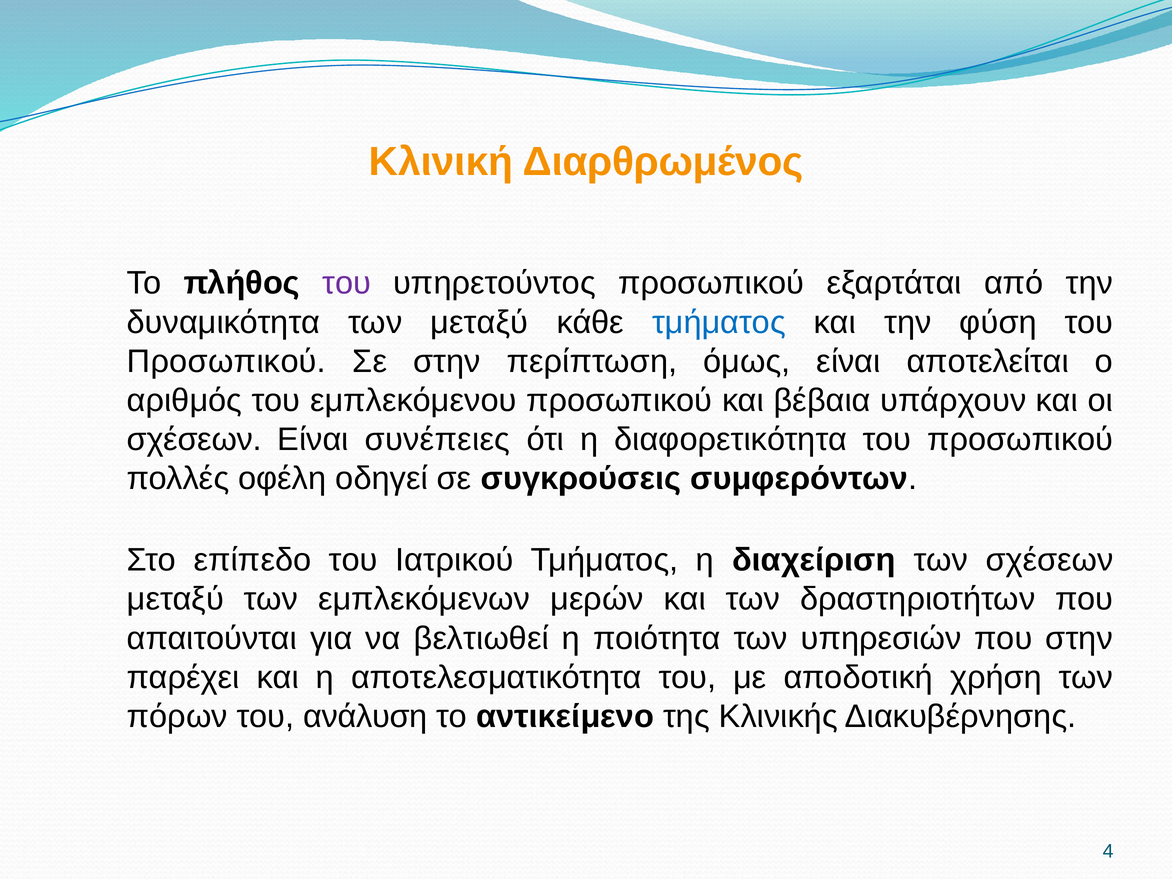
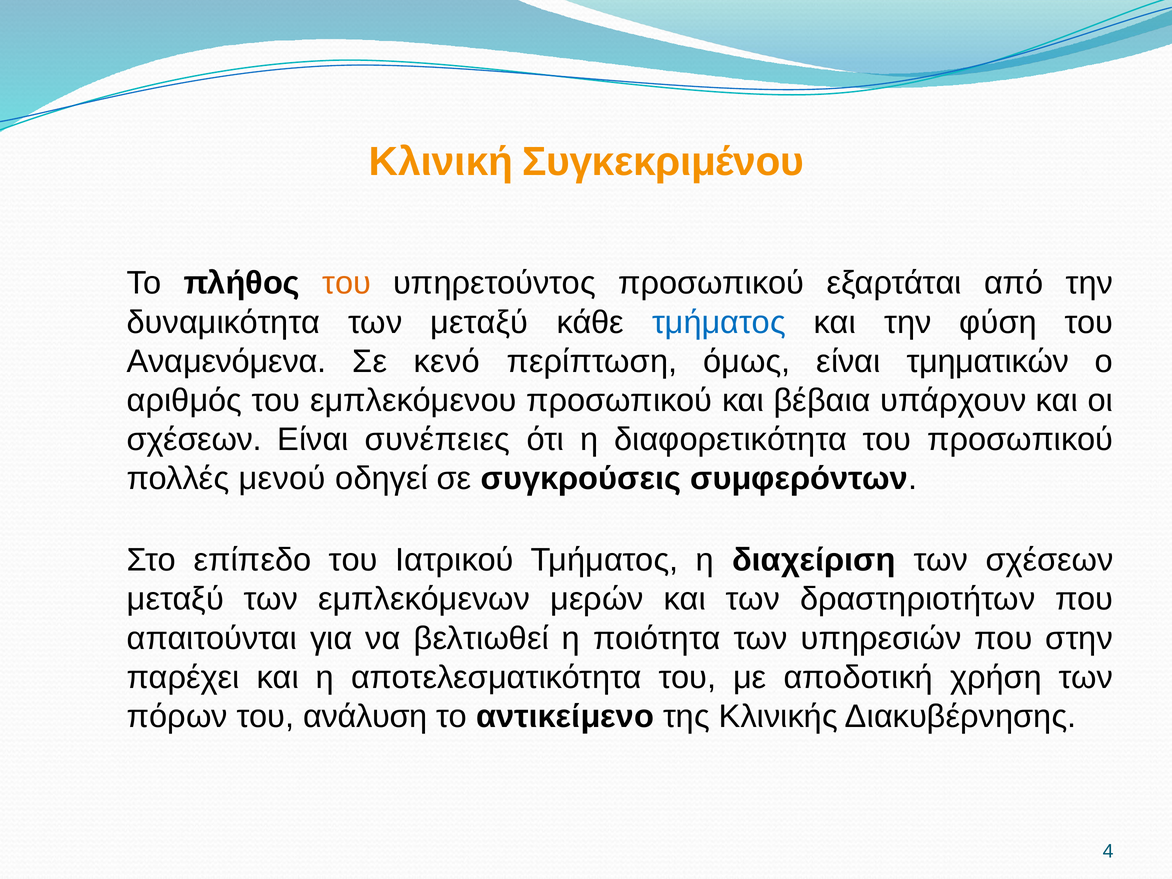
Διαρθρωμένος: Διαρθρωμένος -> Συγκεκριμένου
του at (347, 283) colour: purple -> orange
Προσωπικού at (226, 361): Προσωπικού -> Αναμενόμενα
Σε στην: στην -> κενό
αποτελείται: αποτελείται -> τμηματικών
οφέλη: οφέλη -> μενού
